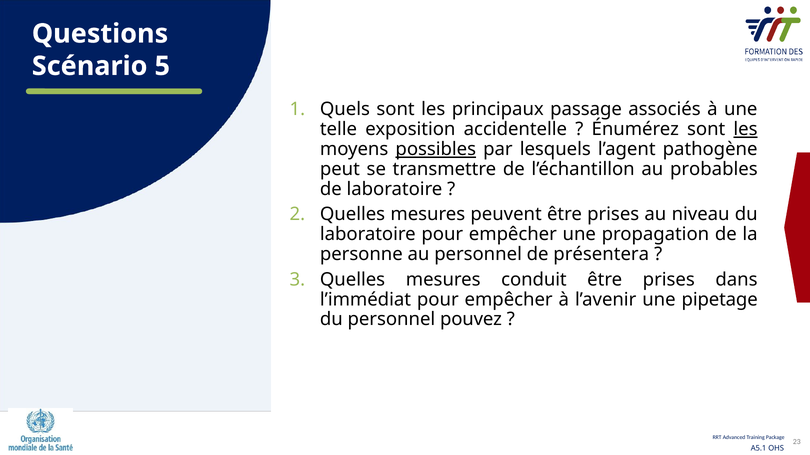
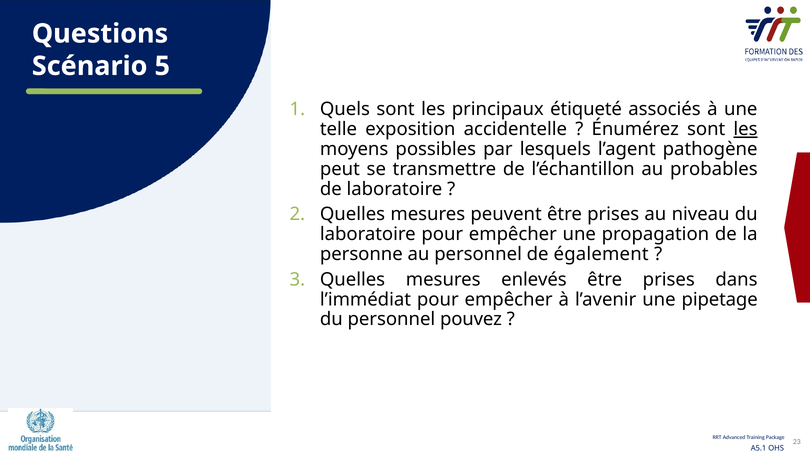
passage: passage -> étiqueté
possibles underline: present -> none
présentera: présentera -> également
conduit: conduit -> enlevés
